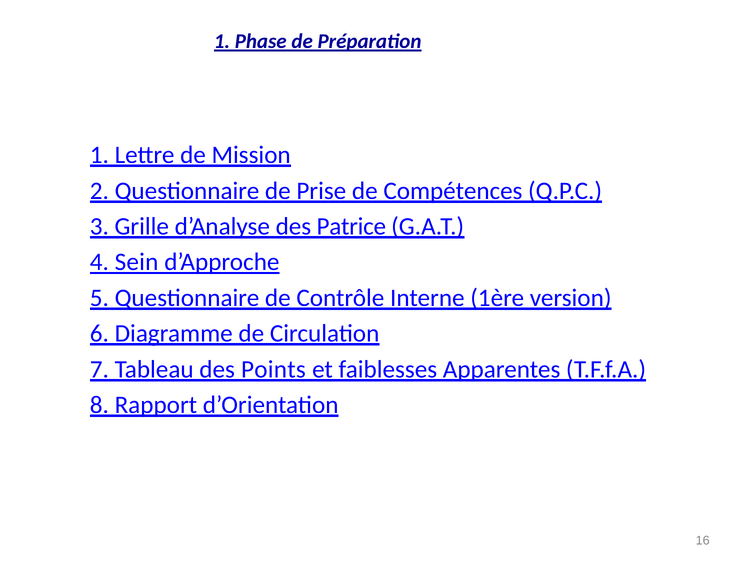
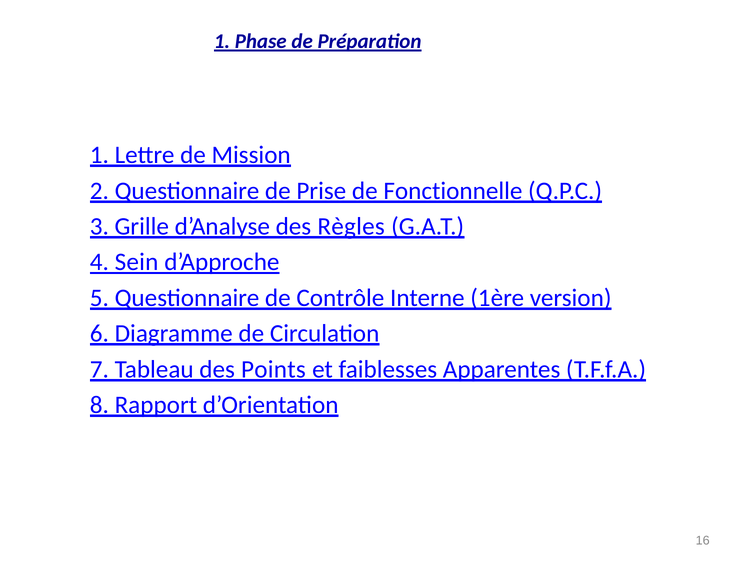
Compétences: Compétences -> Fonctionnelle
Patrice: Patrice -> Règles
